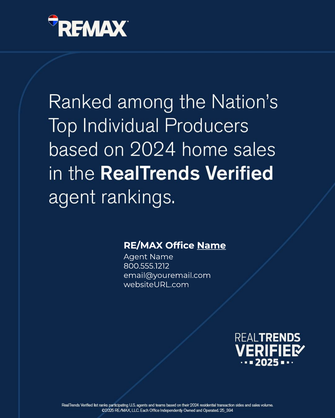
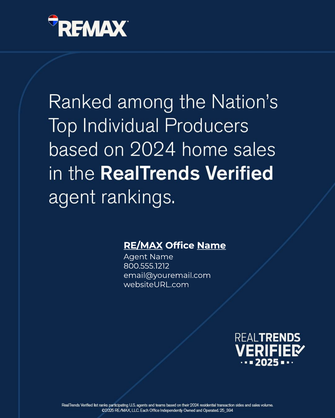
RE/MAX underline: none -> present
